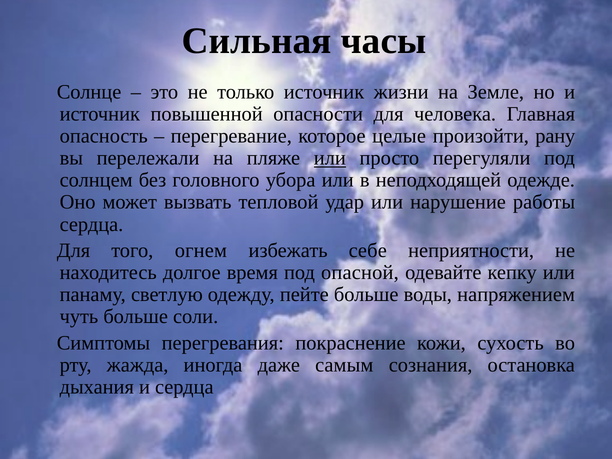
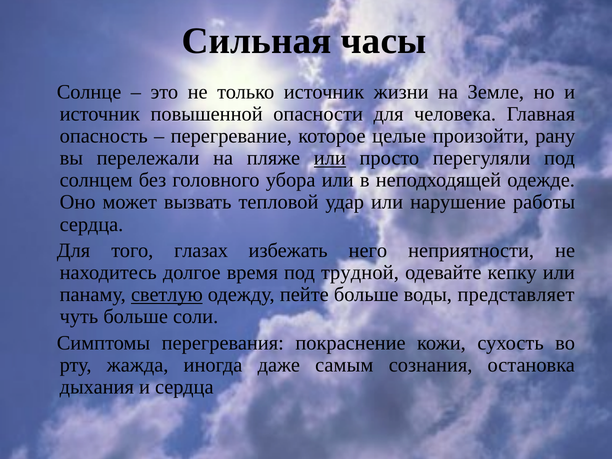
огнем: огнем -> глазах
себе: себе -> него
опасной: опасной -> трудной
светлую underline: none -> present
напряжением: напряжением -> представляет
